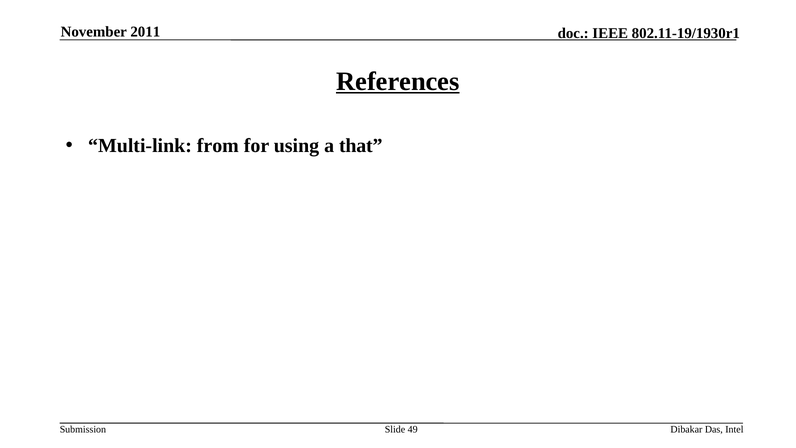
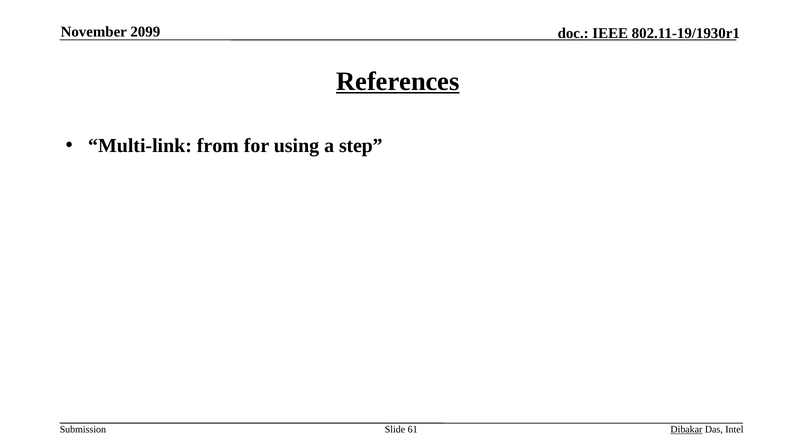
2011: 2011 -> 2099
that: that -> step
49: 49 -> 61
Dibakar underline: none -> present
